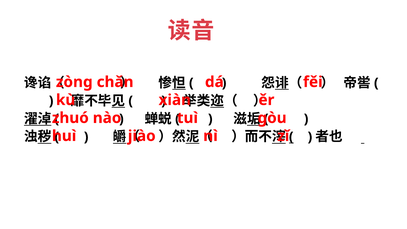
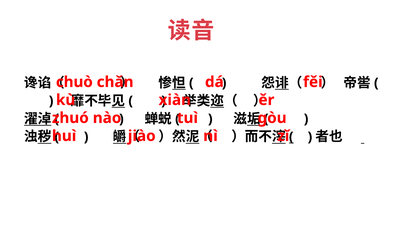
zòng: zòng -> chuò
